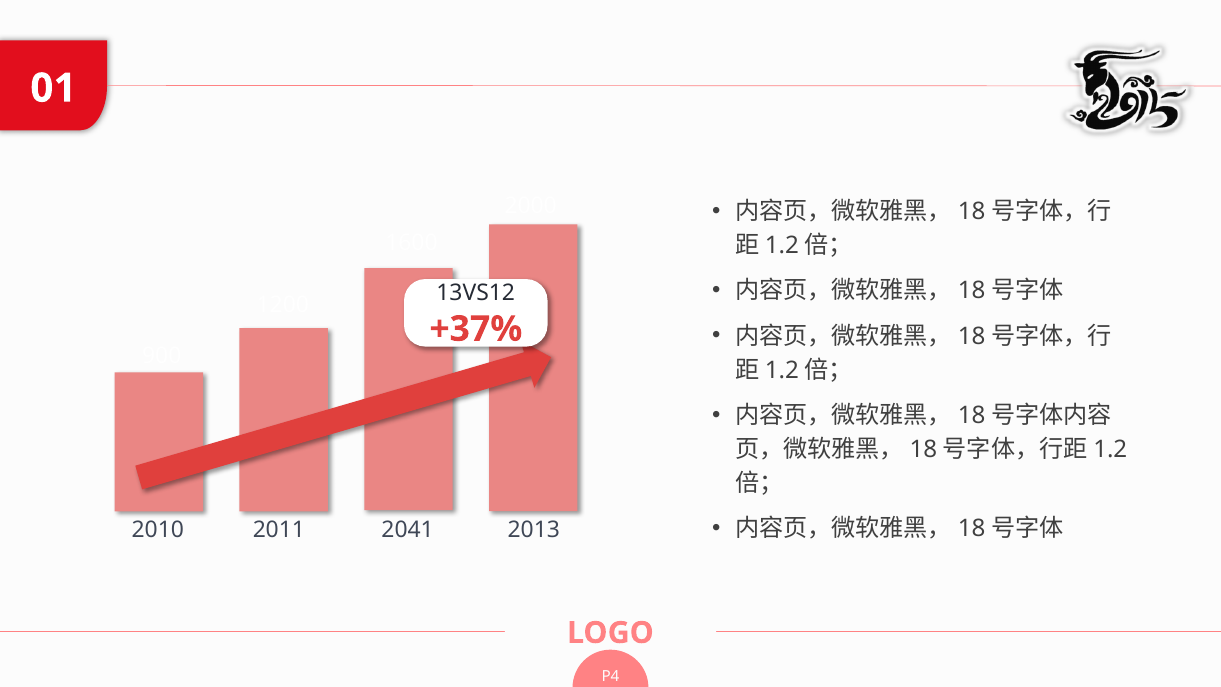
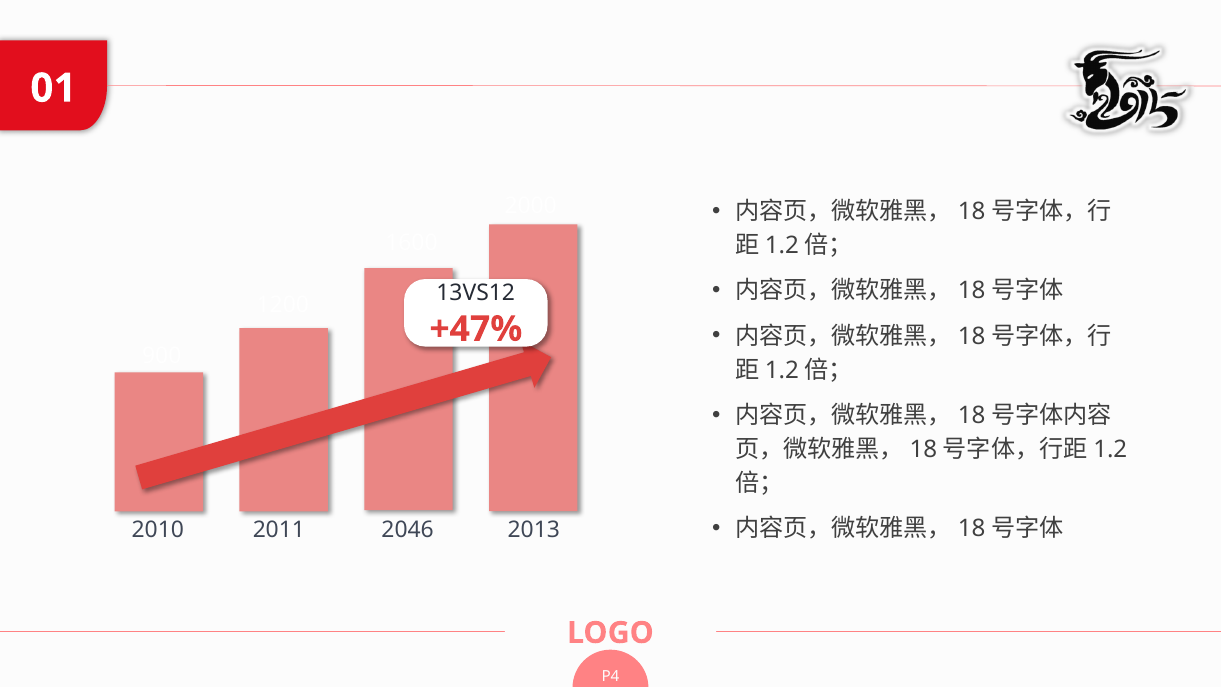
+37%: +37% -> +47%
2041: 2041 -> 2046
